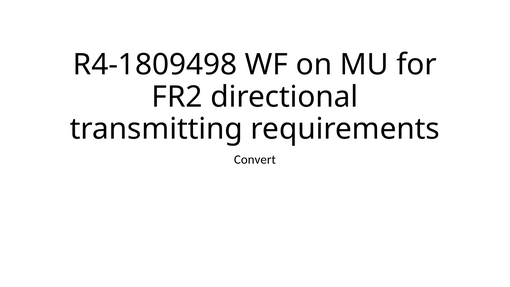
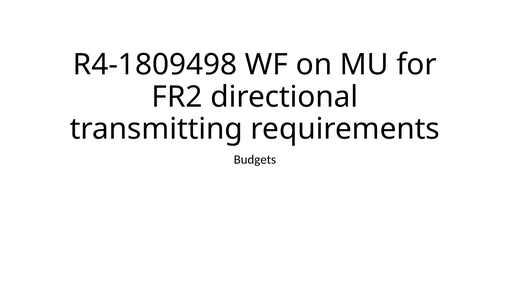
Convert: Convert -> Budgets
